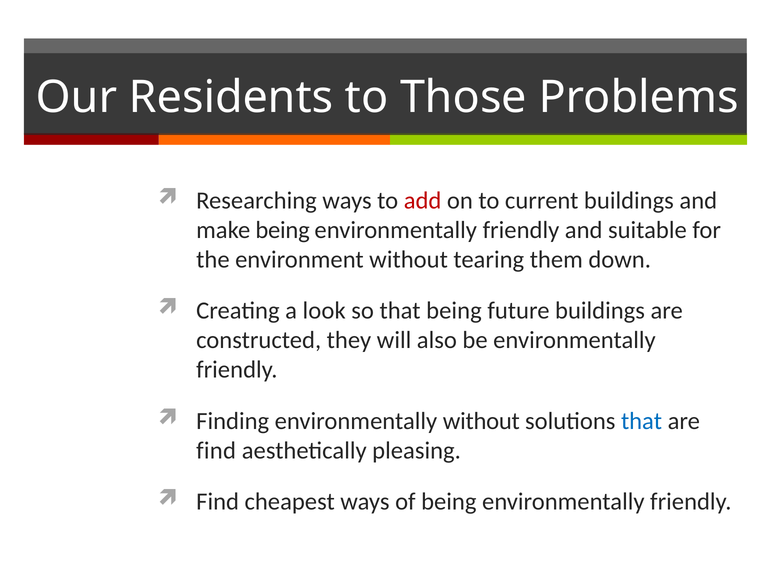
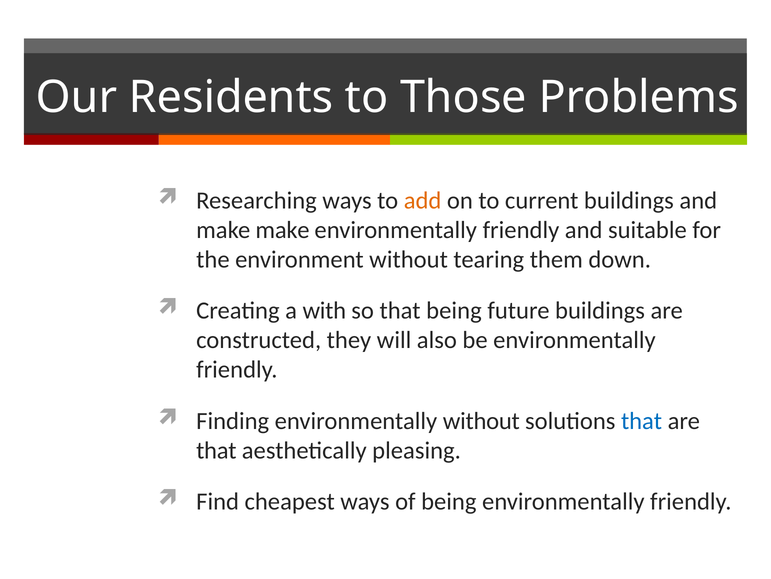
add colour: red -> orange
make being: being -> make
look: look -> with
find at (216, 450): find -> that
